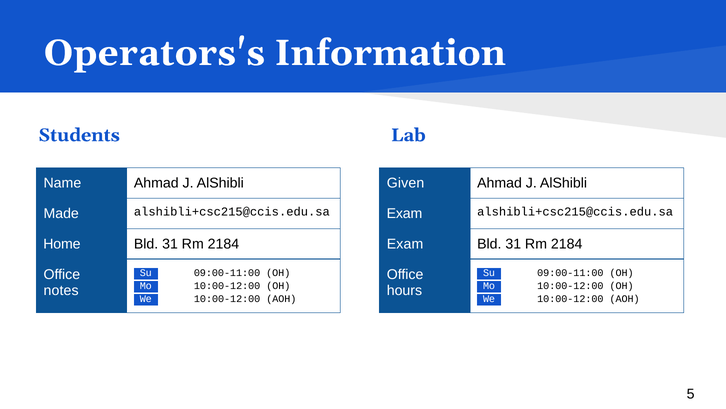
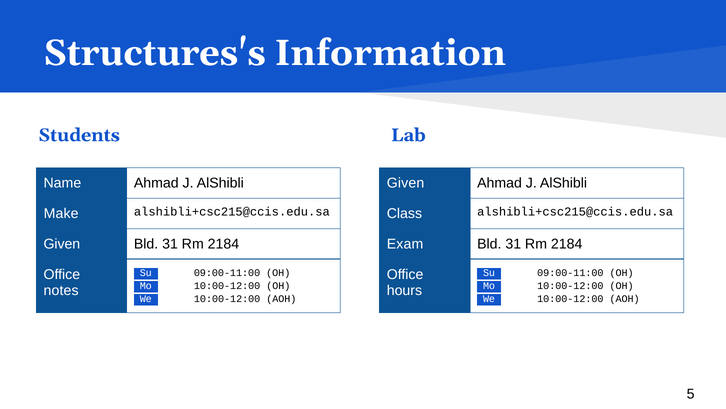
Operators's: Operators's -> Structures's
Made: Made -> Make
Exam at (404, 213): Exam -> Class
Home at (62, 244): Home -> Given
